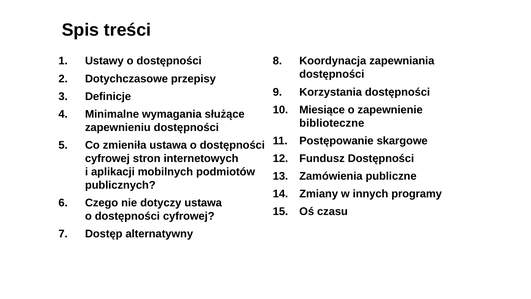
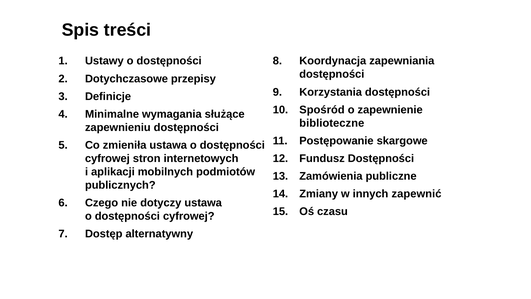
Miesiące: Miesiące -> Spośród
programy: programy -> zapewnić
